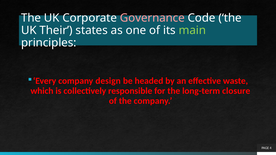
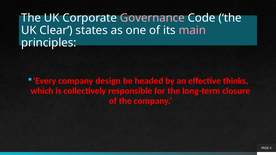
Their: Their -> Clear
main colour: light green -> pink
waste: waste -> thinks
